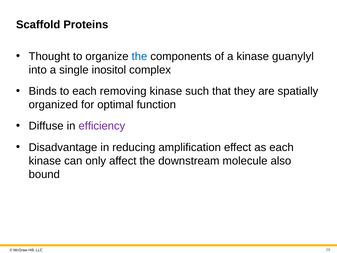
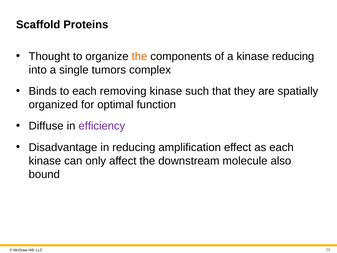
the at (139, 56) colour: blue -> orange
kinase guanylyl: guanylyl -> reducing
inositol: inositol -> tumors
